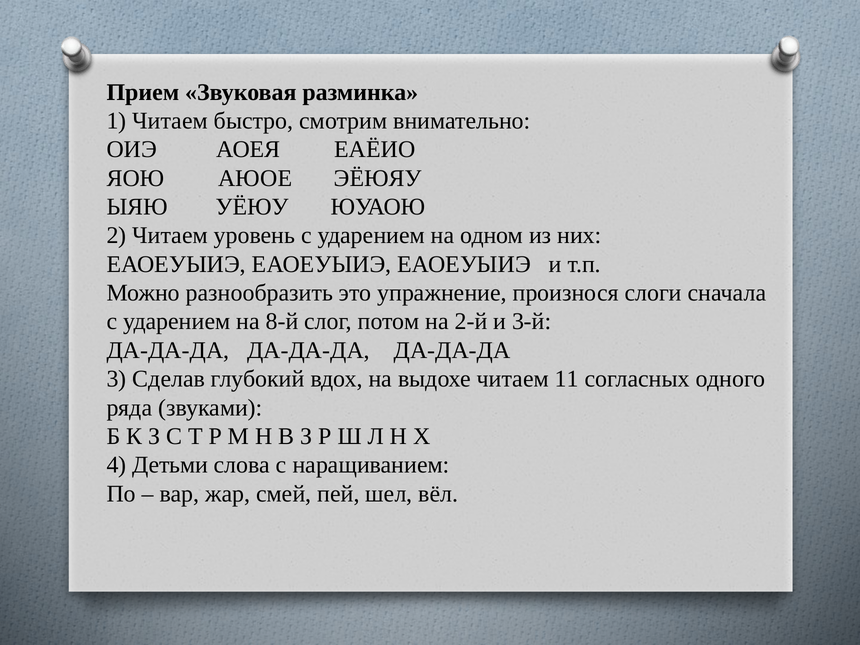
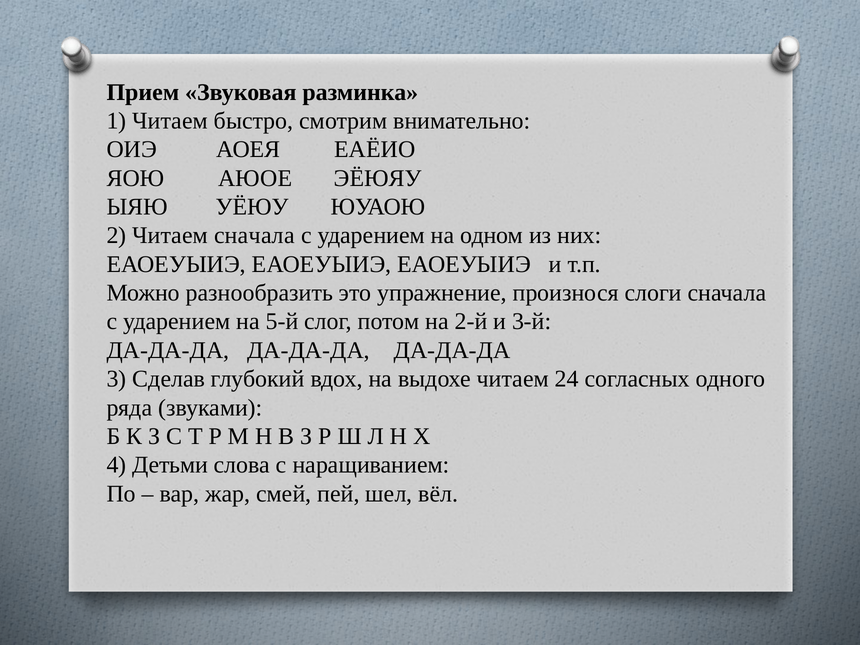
Читаем уровень: уровень -> сначала
8-й: 8-й -> 5-й
11: 11 -> 24
